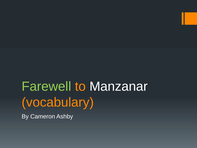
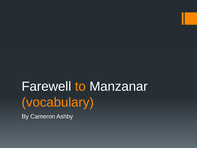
Farewell colour: light green -> white
